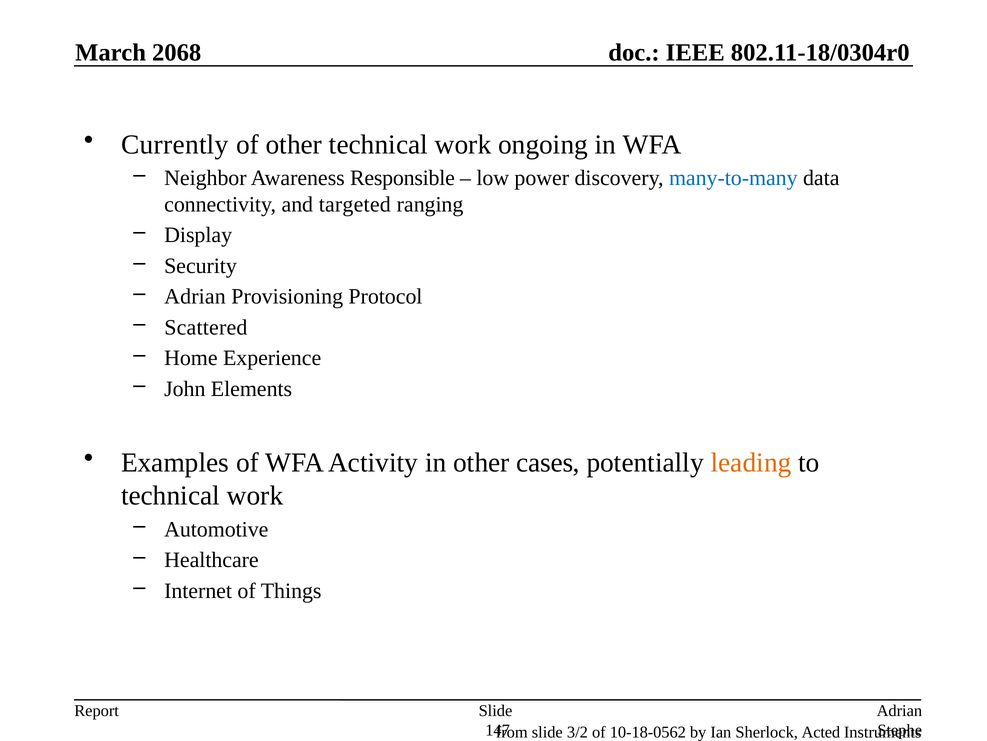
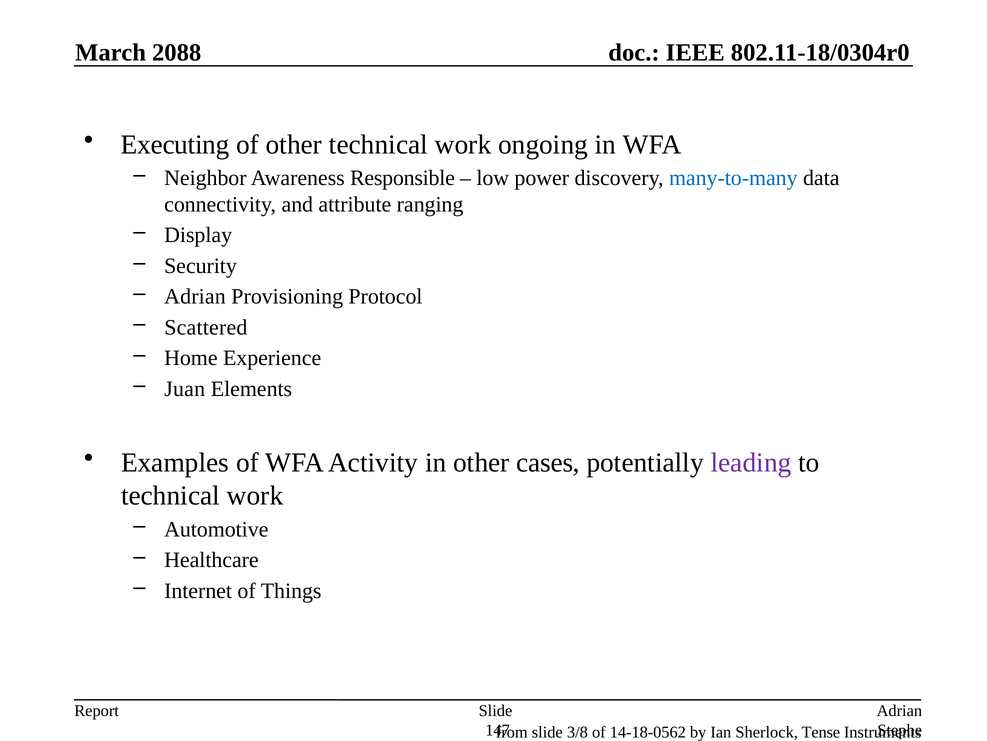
2068: 2068 -> 2088
Currently: Currently -> Executing
targeted: targeted -> attribute
John: John -> Juan
leading colour: orange -> purple
3/2: 3/2 -> 3/8
10-18-0562: 10-18-0562 -> 14-18-0562
Acted: Acted -> Tense
